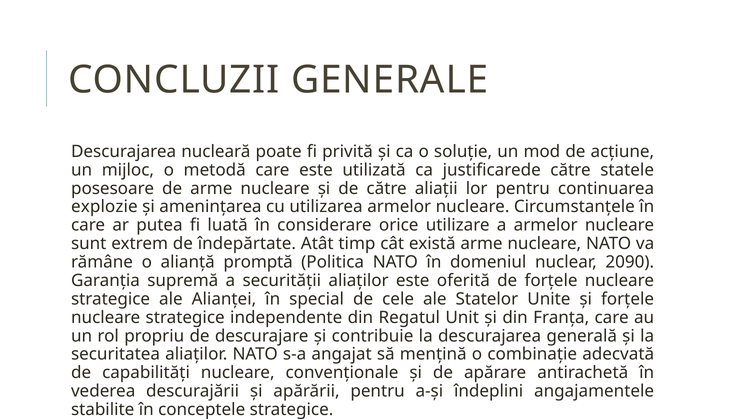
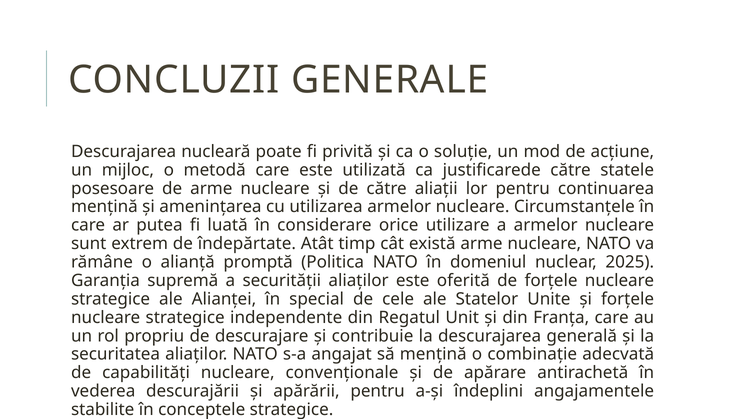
explozie at (104, 207): explozie -> mențină
2090: 2090 -> 2025
